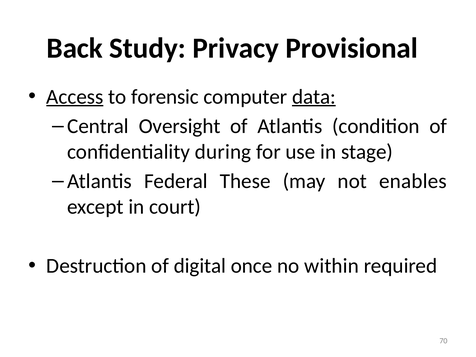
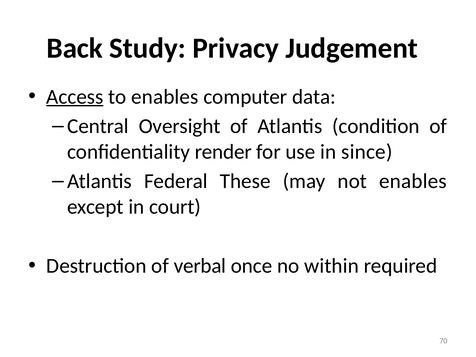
Provisional: Provisional -> Judgement
to forensic: forensic -> enables
data underline: present -> none
during: during -> render
stage: stage -> since
digital: digital -> verbal
